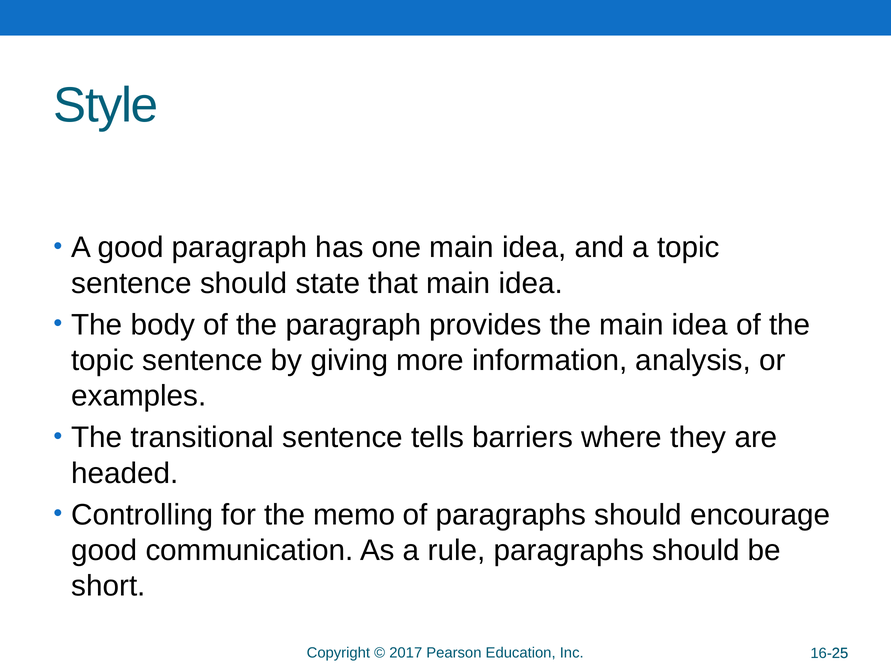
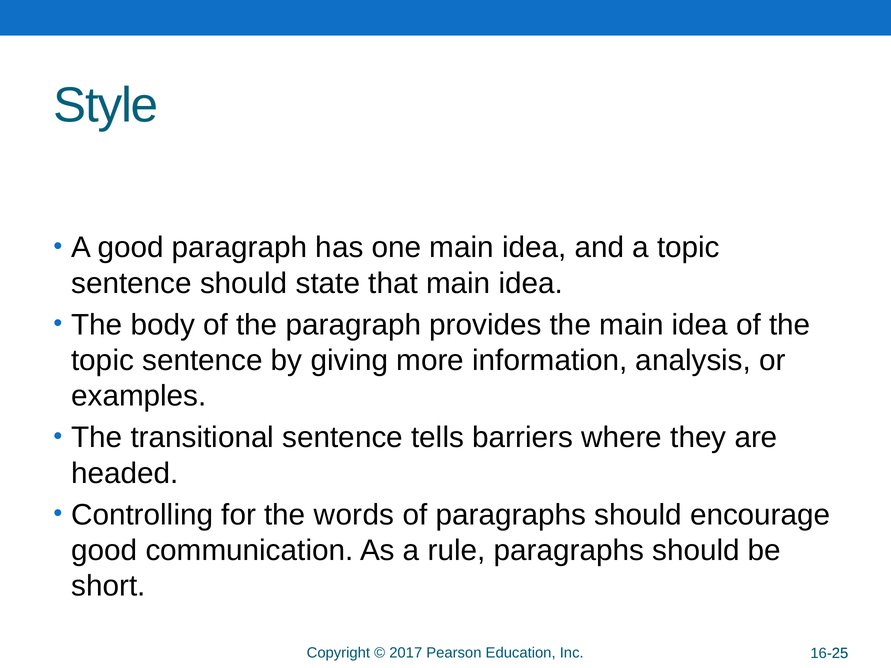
memo: memo -> words
